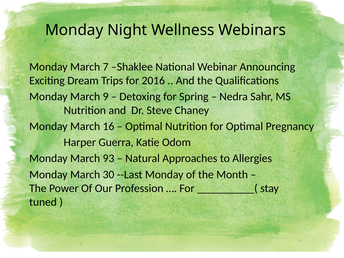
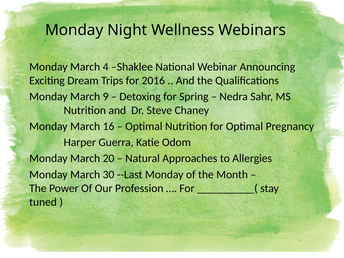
7: 7 -> 4
93: 93 -> 20
